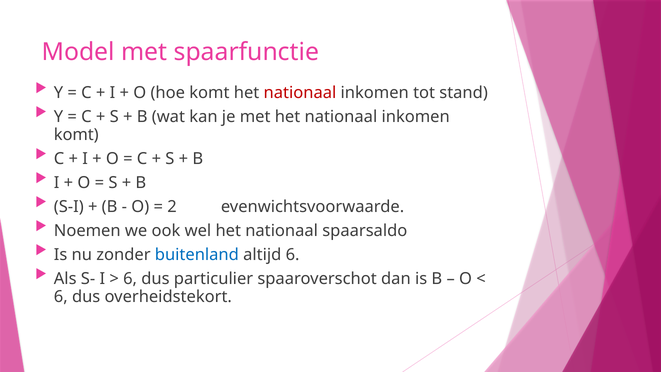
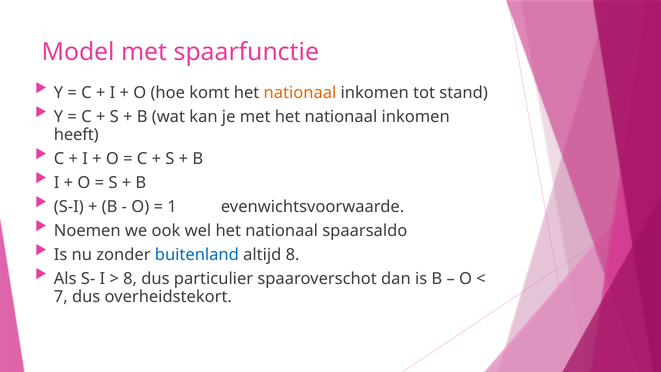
nationaal at (300, 93) colour: red -> orange
komt at (76, 135): komt -> heeft
2: 2 -> 1
altijd 6: 6 -> 8
6 at (130, 279): 6 -> 8
6 at (61, 297): 6 -> 7
